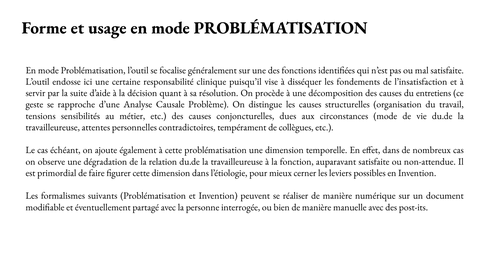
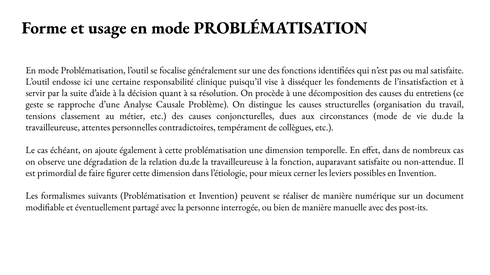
sensibilités: sensibilités -> classement
